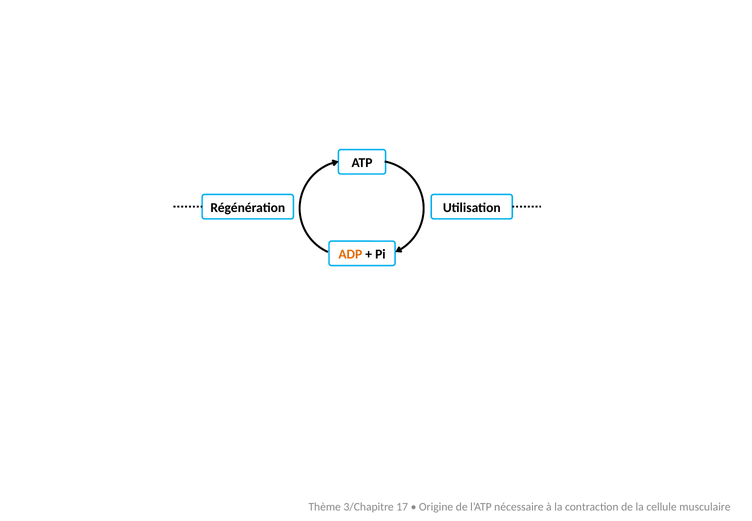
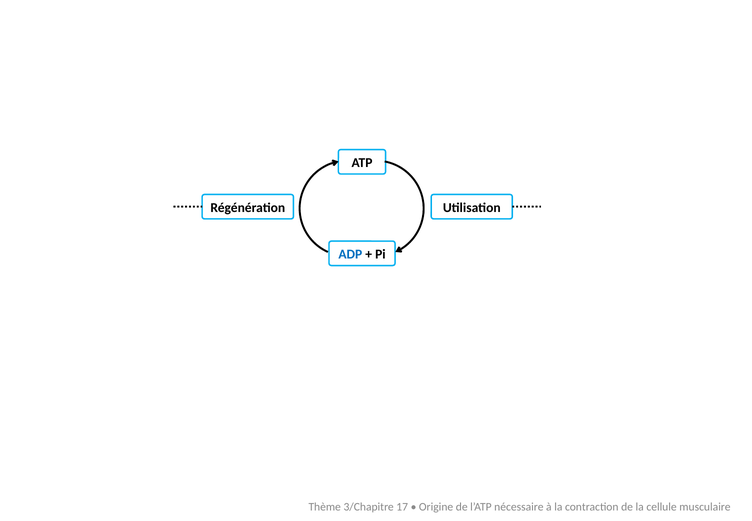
ADP colour: orange -> blue
